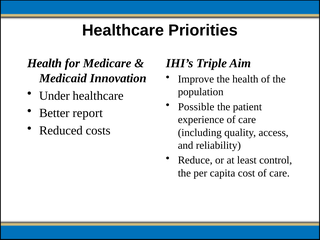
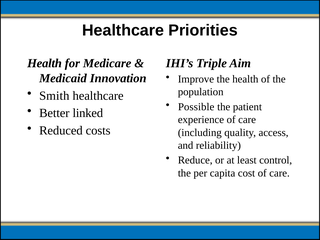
Under: Under -> Smith
report: report -> linked
